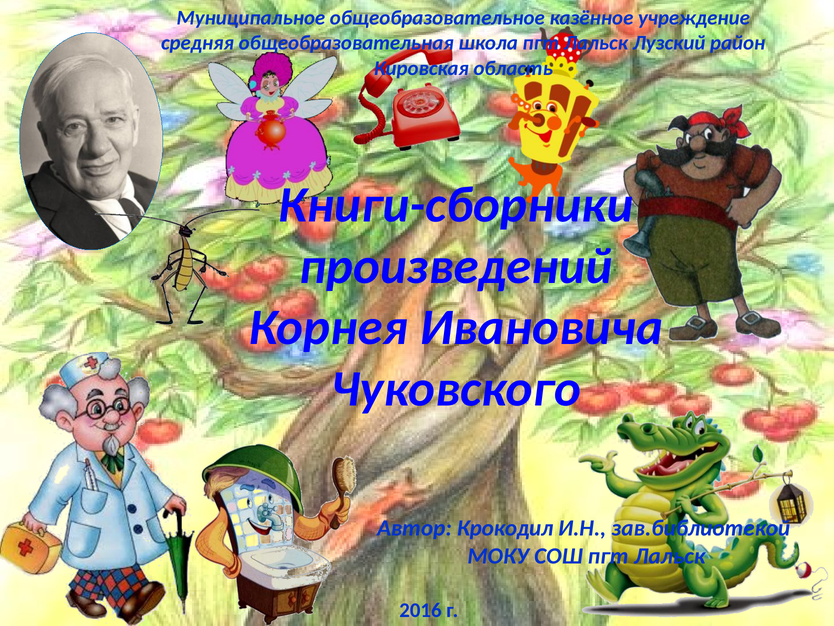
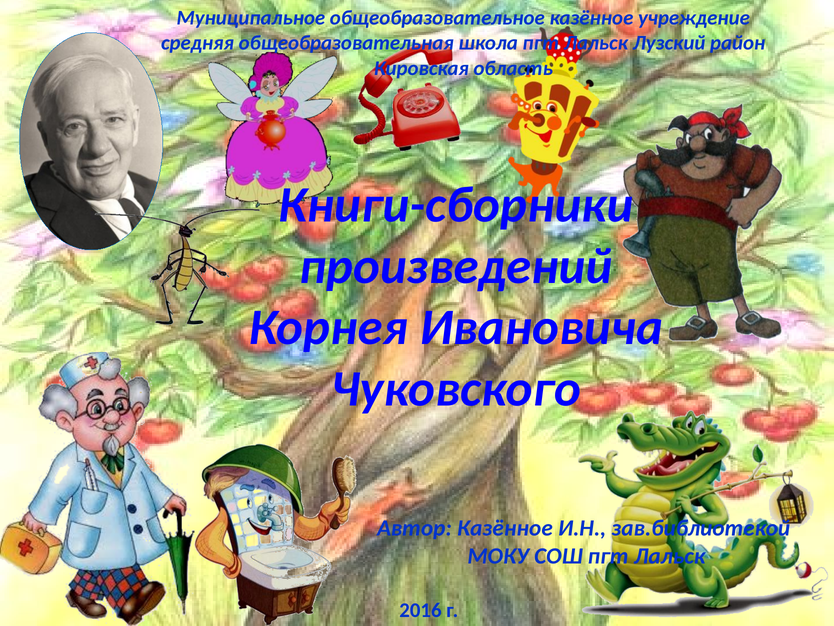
Автор Крокодил: Крокодил -> Казённое
